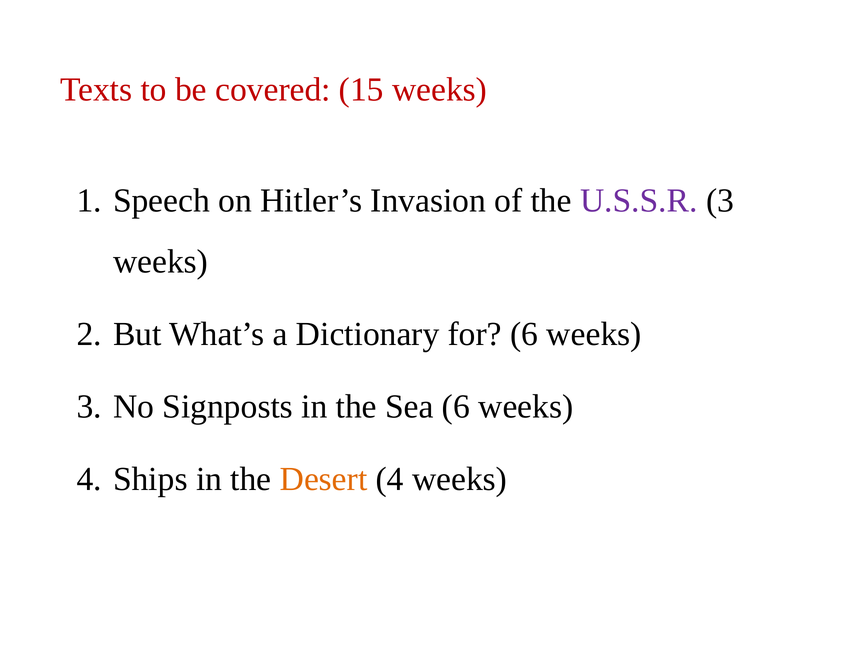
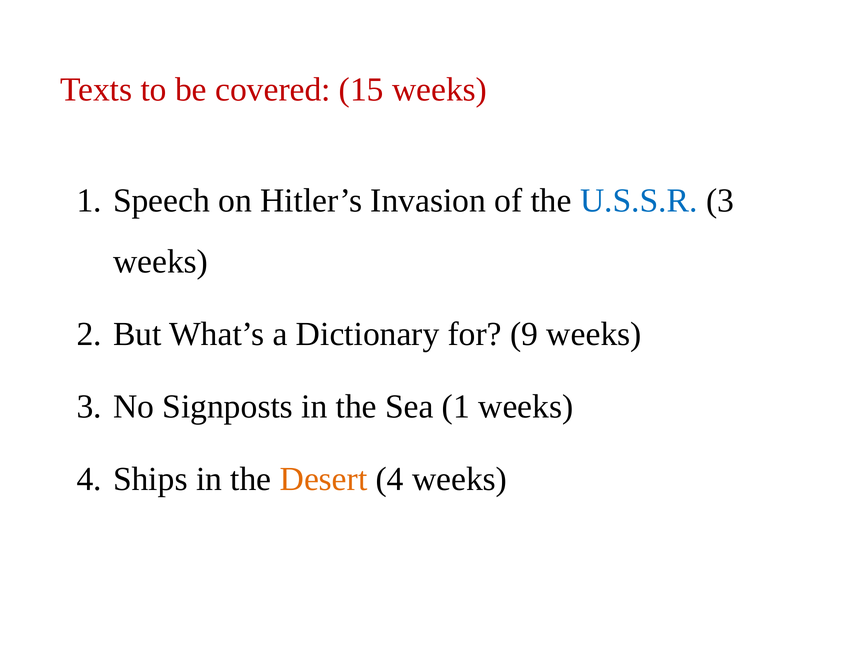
U.S.S.R colour: purple -> blue
for 6: 6 -> 9
Sea 6: 6 -> 1
